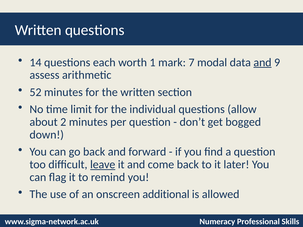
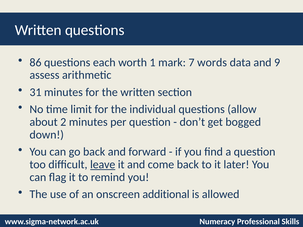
14: 14 -> 86
modal: modal -> words
and at (262, 62) underline: present -> none
52: 52 -> 31
